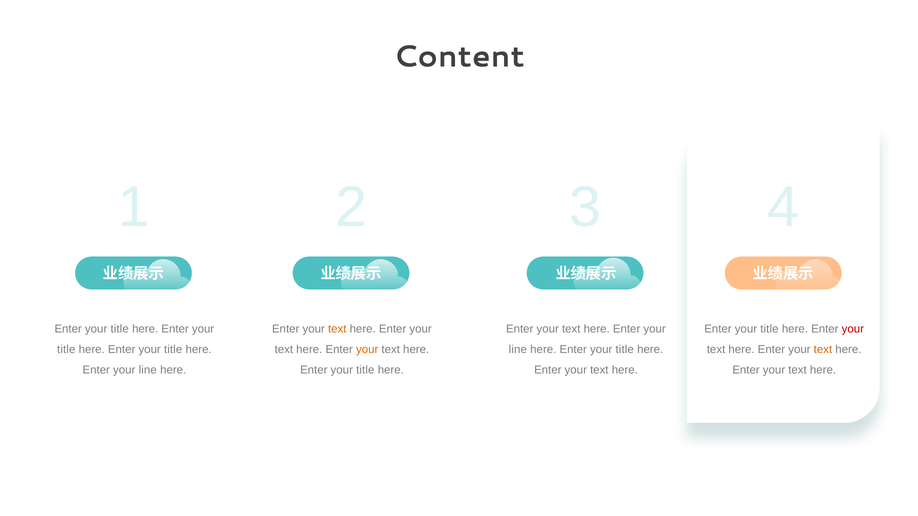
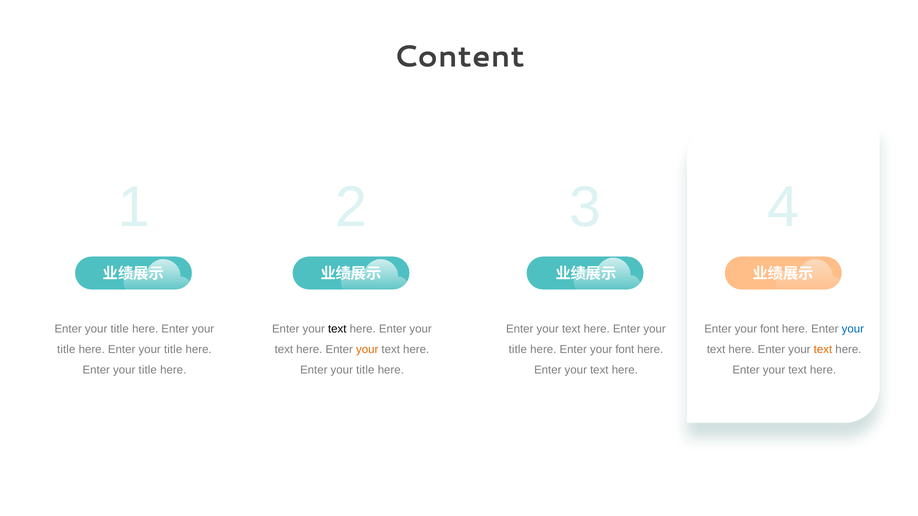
text at (337, 329) colour: orange -> black
title at (769, 329): title -> font
your at (853, 329) colour: red -> blue
line at (518, 350): line -> title
title at (625, 350): title -> font
line at (148, 370): line -> title
